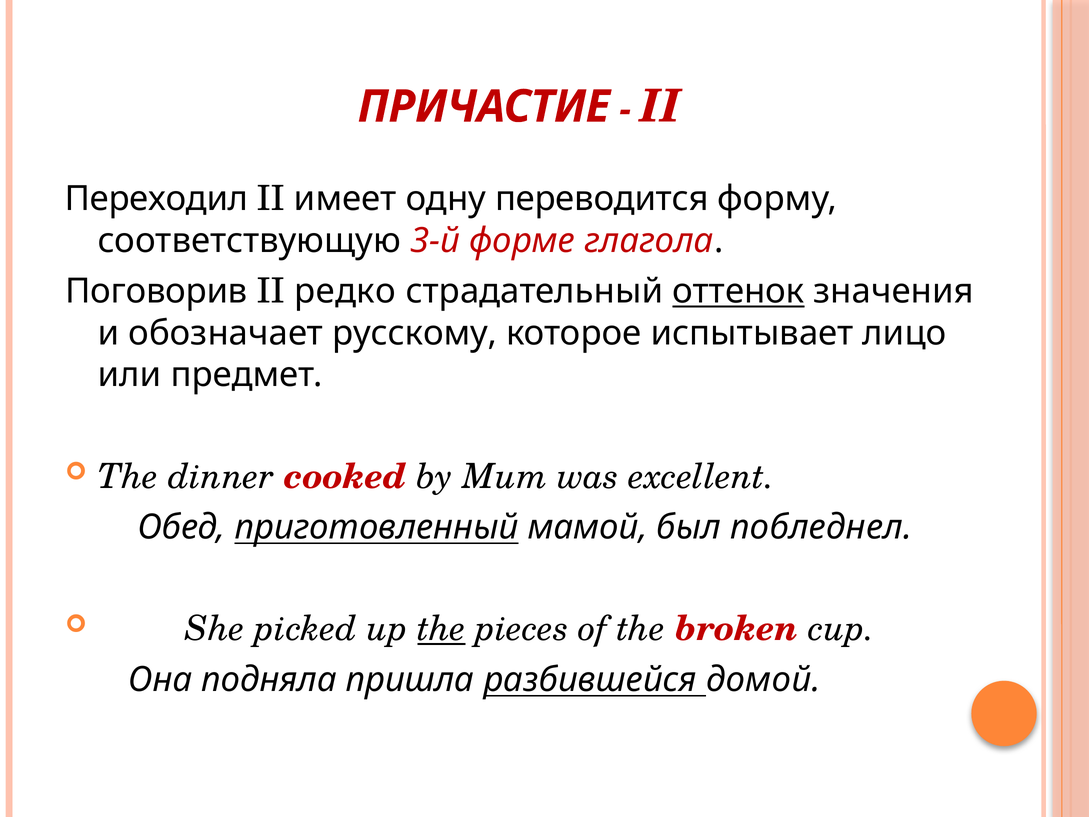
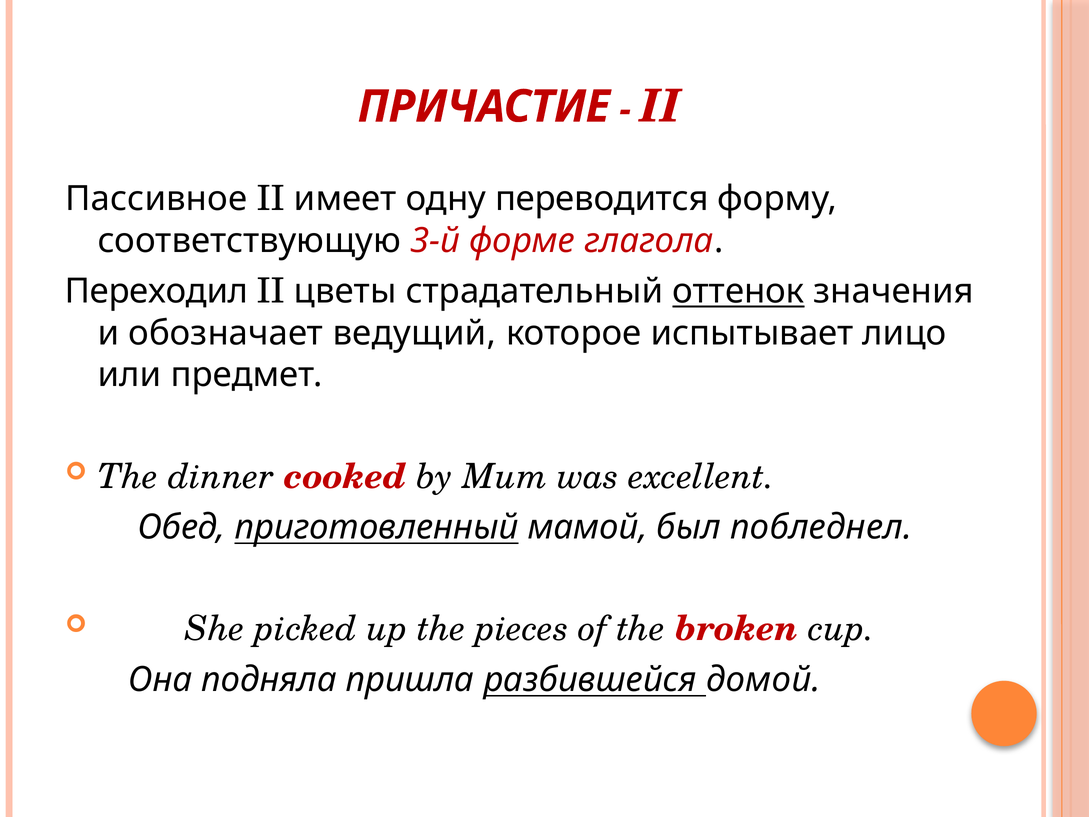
Переходил: Переходил -> Пассивное
Поговорив: Поговорив -> Переходил
редко: редко -> цветы
русскому: русскому -> ведущий
the at (442, 629) underline: present -> none
